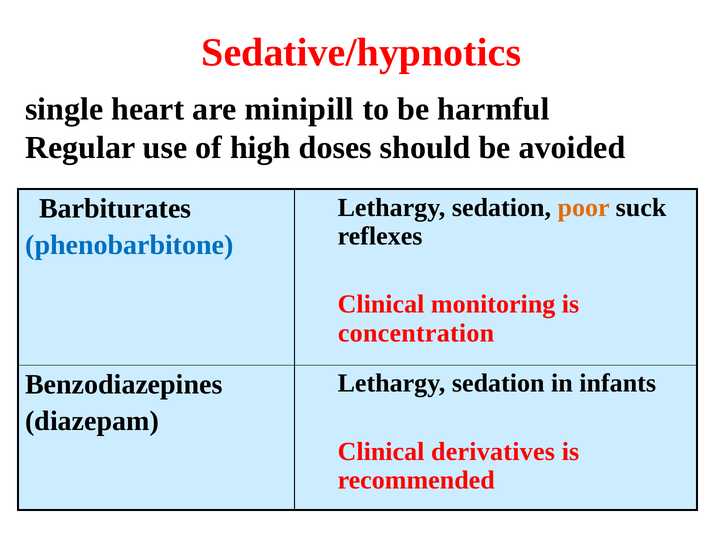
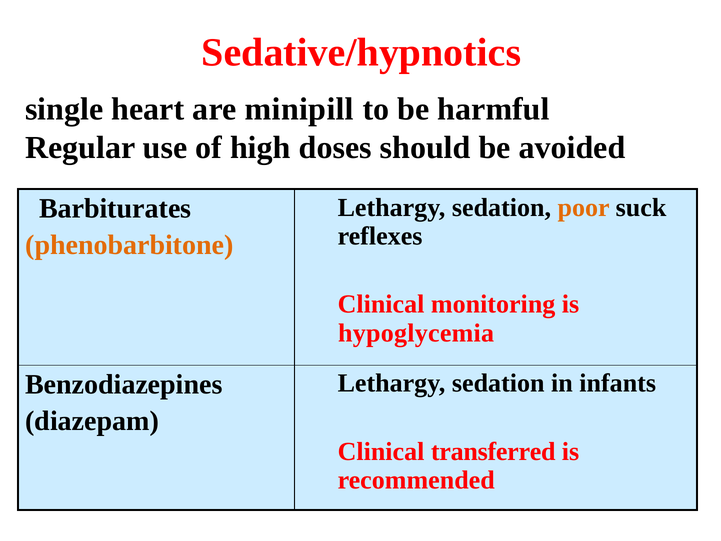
phenobarbitone colour: blue -> orange
concentration: concentration -> hypoglycemia
derivatives: derivatives -> transferred
